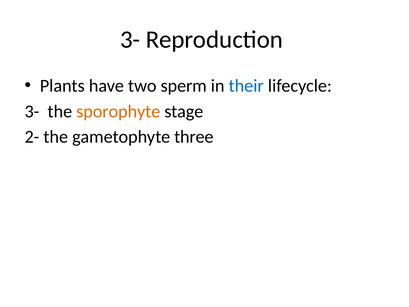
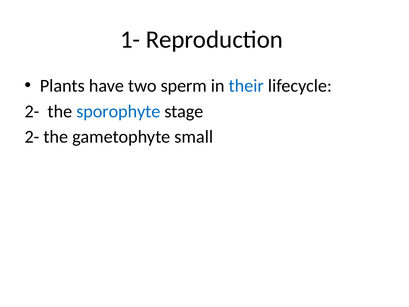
3- at (130, 40): 3- -> 1-
3- at (32, 111): 3- -> 2-
sporophyte colour: orange -> blue
three: three -> small
